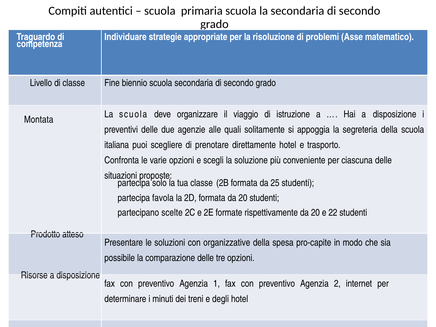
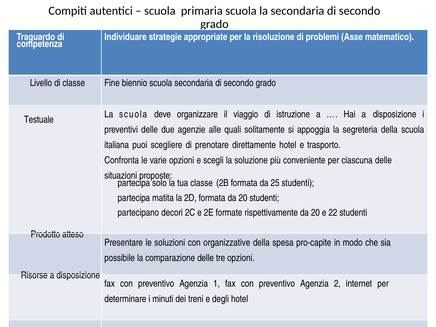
Montata: Montata -> Testuale
favola: favola -> matita
scelte: scelte -> decori
